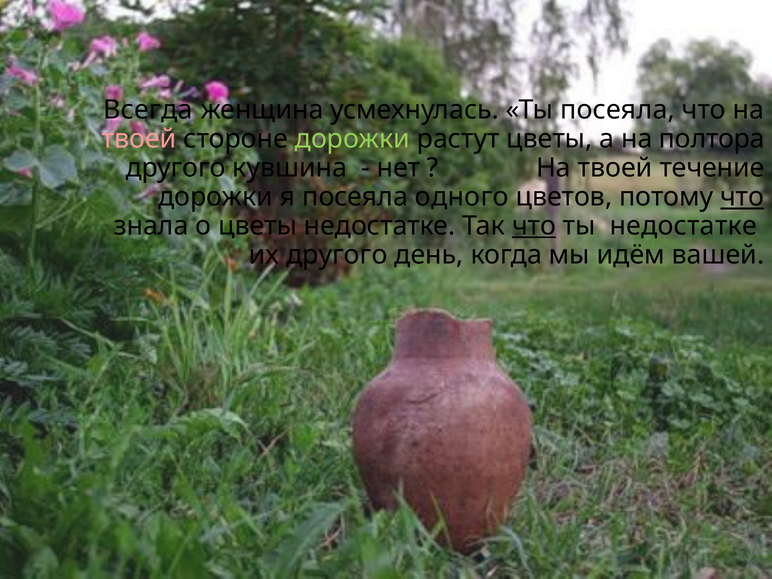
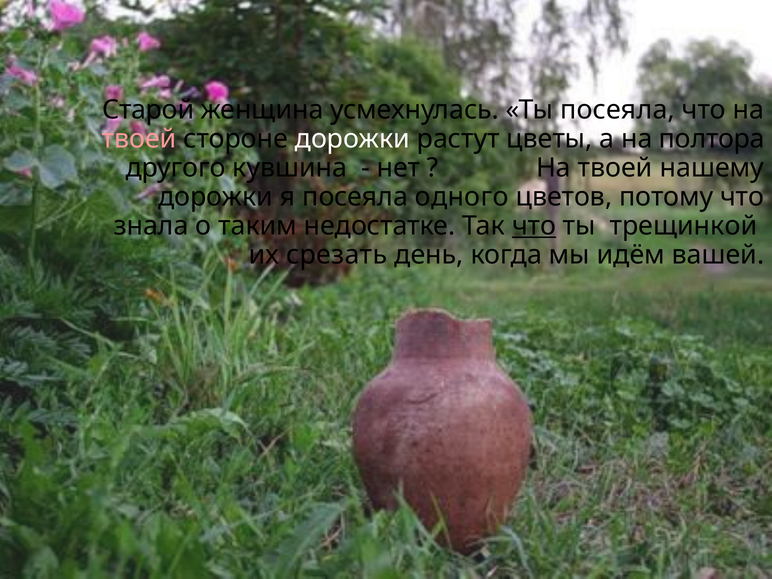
Всегда: Всегда -> Старой
дорожки at (352, 139) colour: light green -> white
течение: течение -> нашему
что at (742, 197) underline: present -> none
о цветы: цветы -> таким
ты недостатке: недостатке -> трещинкой
их другого: другого -> срезать
